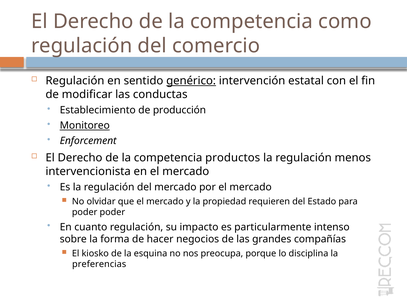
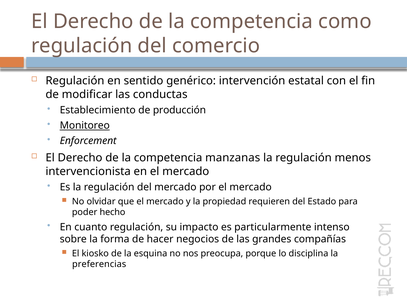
genérico underline: present -> none
productos: productos -> manzanas
poder poder: poder -> hecho
